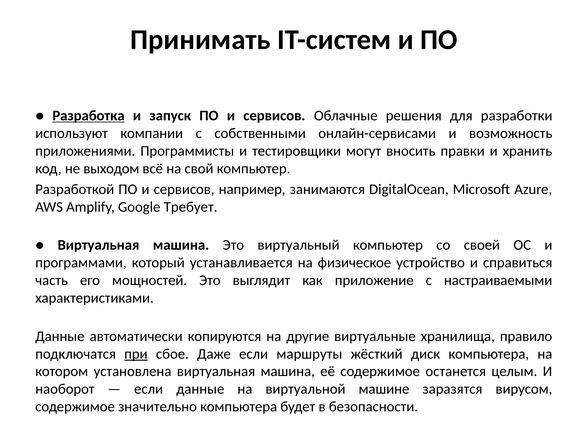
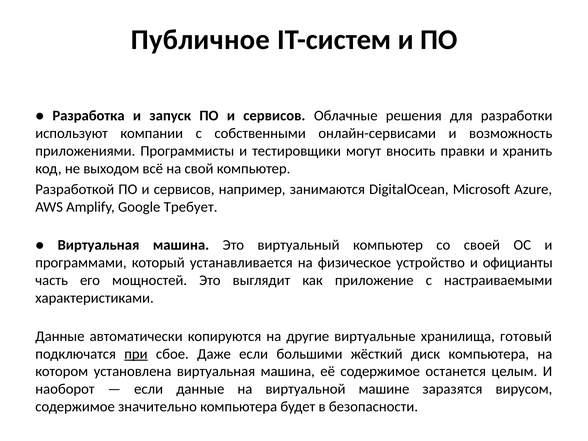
Принимать: Принимать -> Публичное
Разработка underline: present -> none
справиться: справиться -> официанты
правило: правило -> готовый
маршруты: маршруты -> большими
